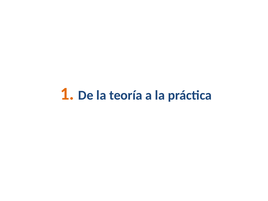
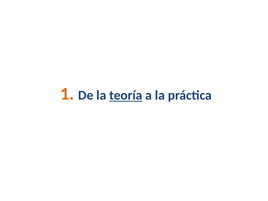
teoría underline: none -> present
